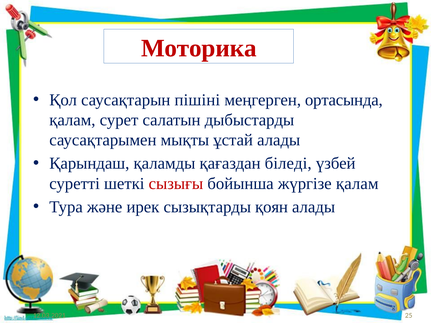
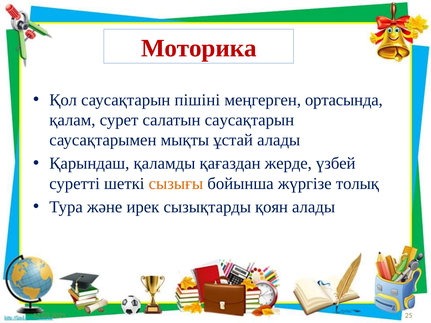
салатын дыбыстарды: дыбыстарды -> саусақтарын
біледі: біледі -> жерде
сызығы colour: red -> orange
жүргізе қалам: қалам -> толық
